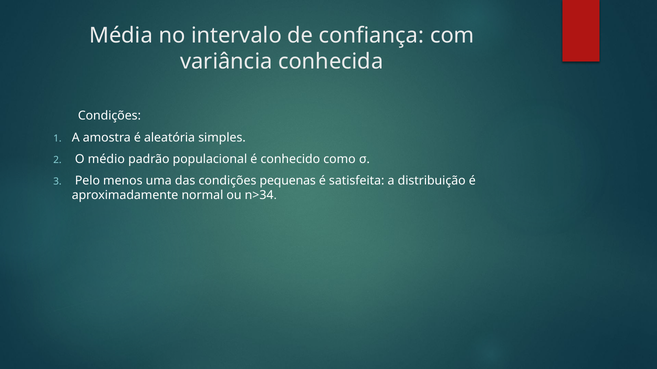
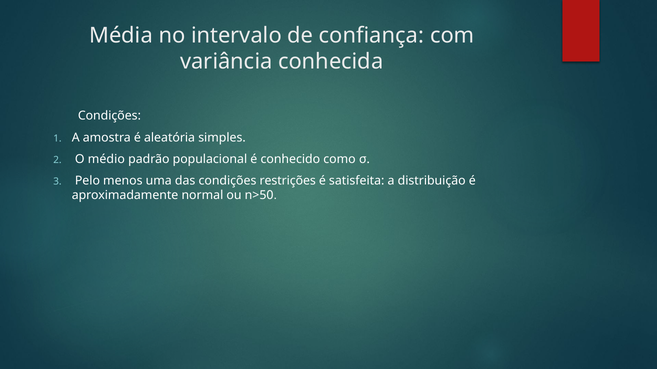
pequenas: pequenas -> restrições
n>34: n>34 -> n>50
